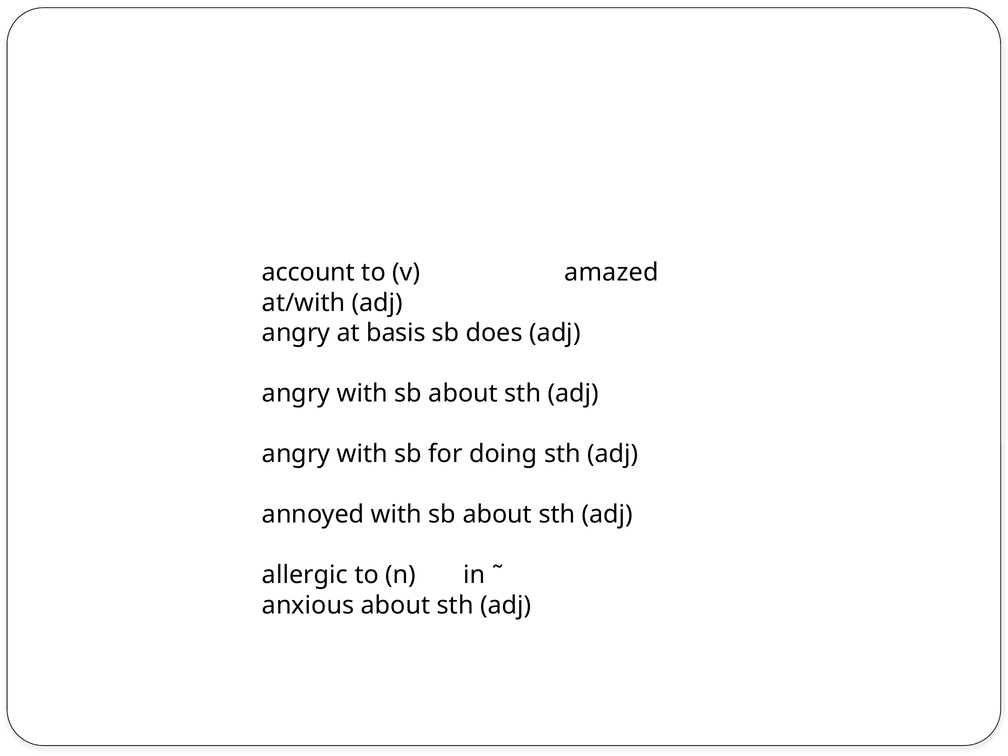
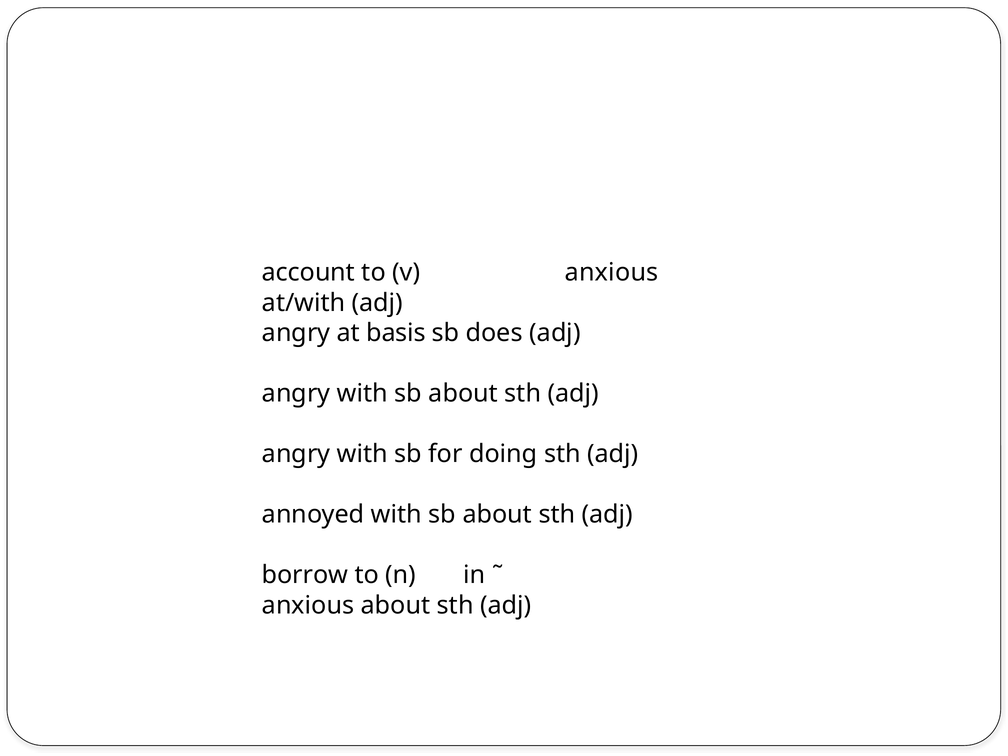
v amazed: amazed -> anxious
allergic: allergic -> borrow
